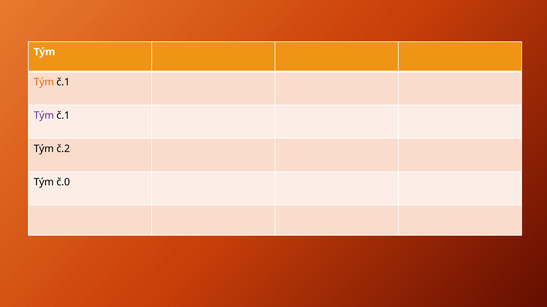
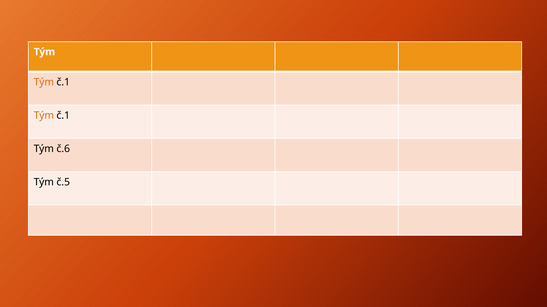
Tým at (44, 116) colour: purple -> orange
č.2: č.2 -> č.6
č.0: č.0 -> č.5
